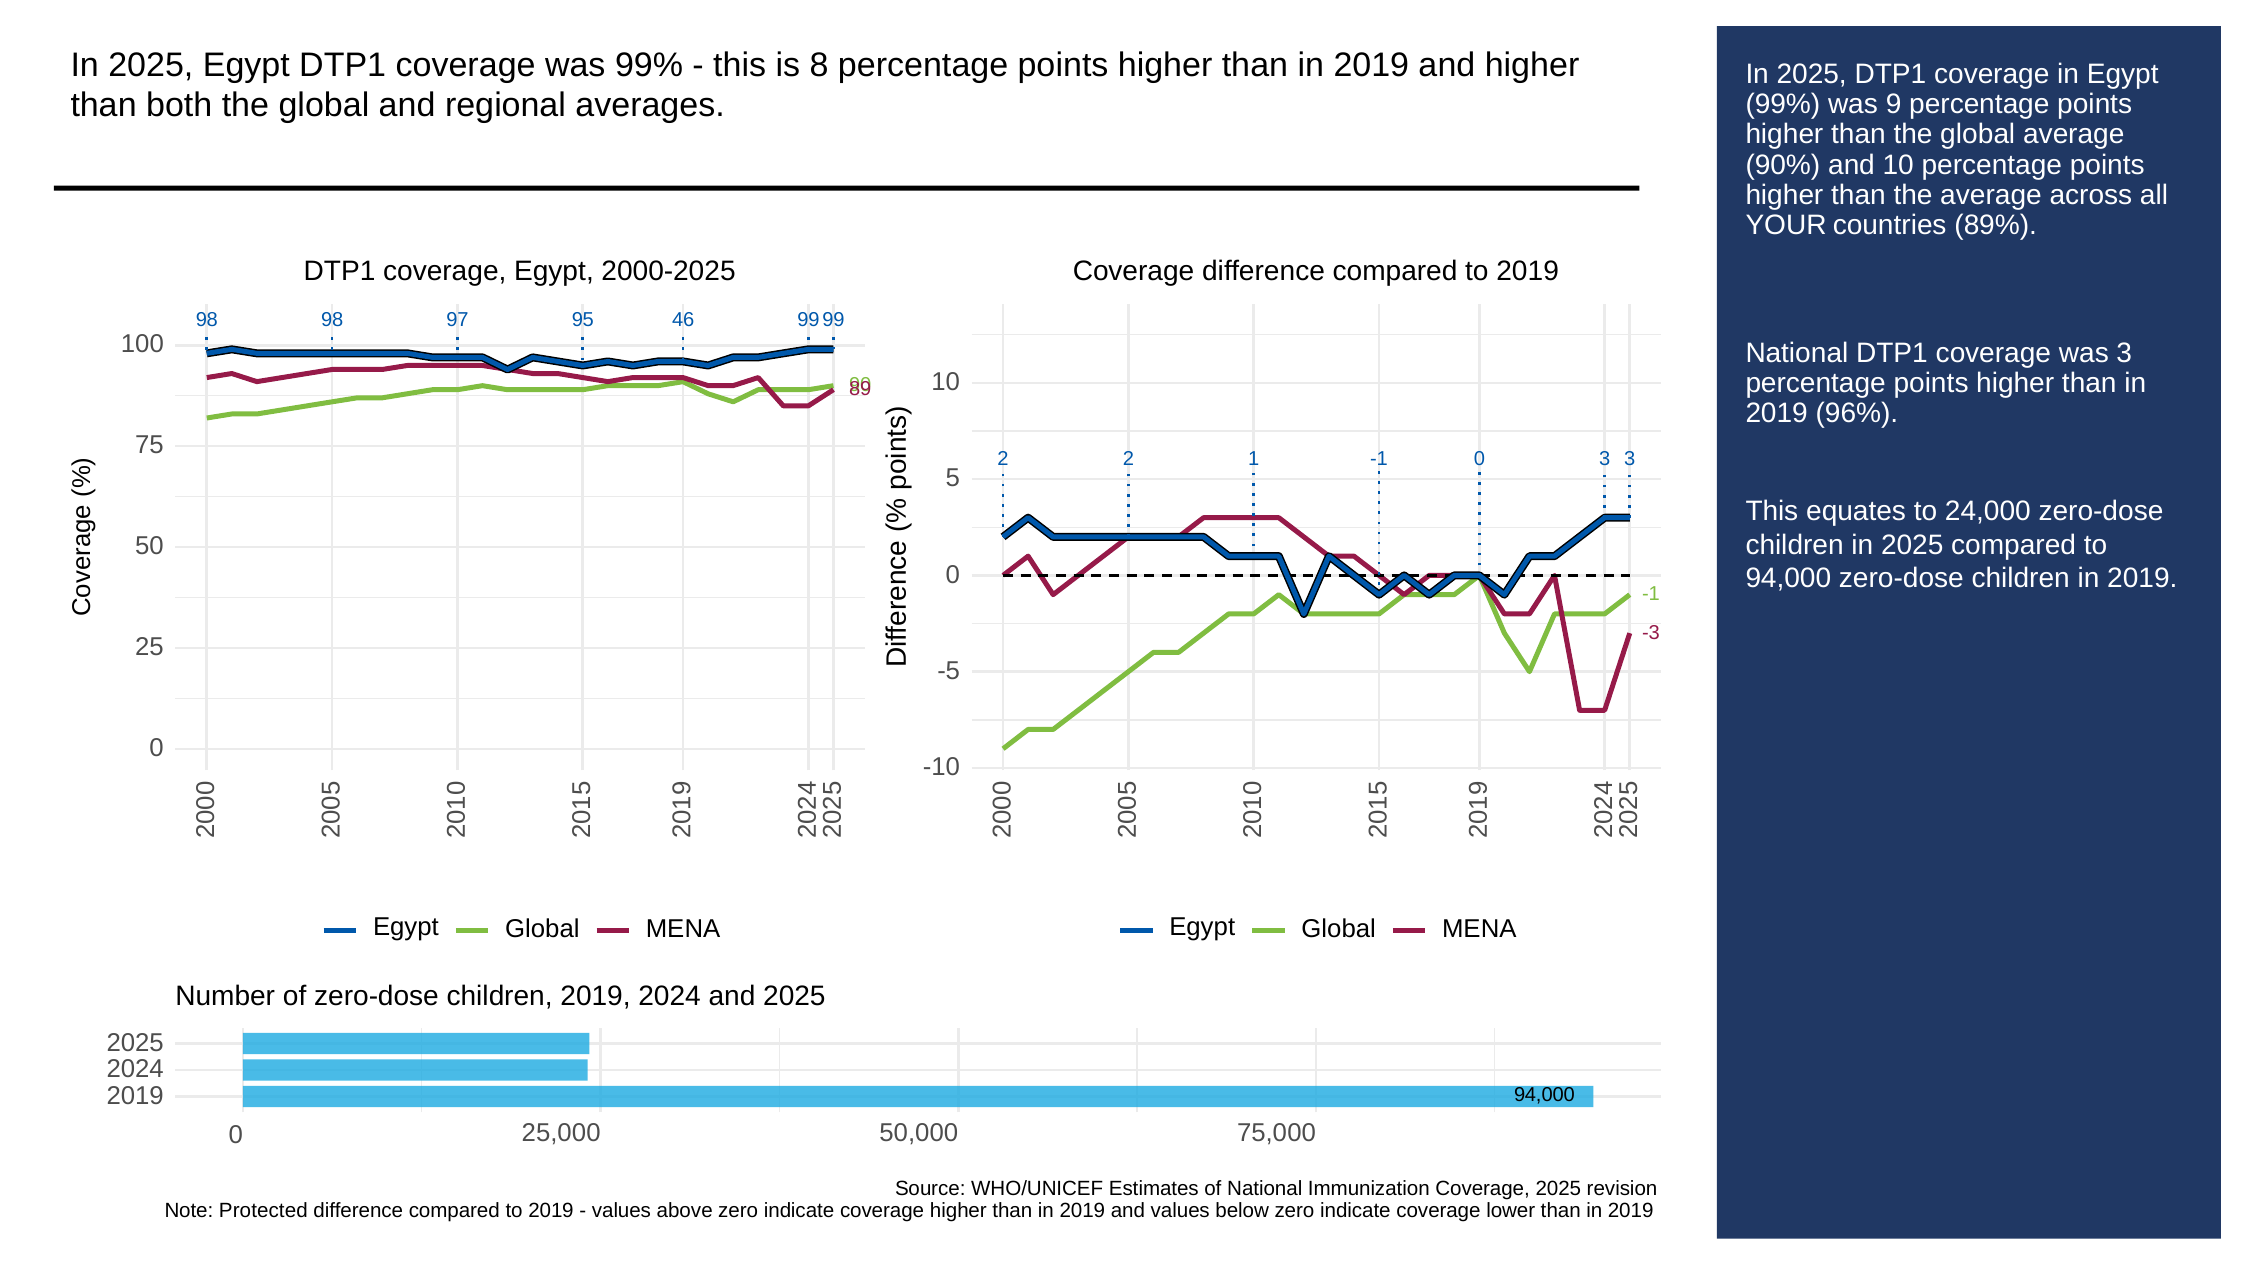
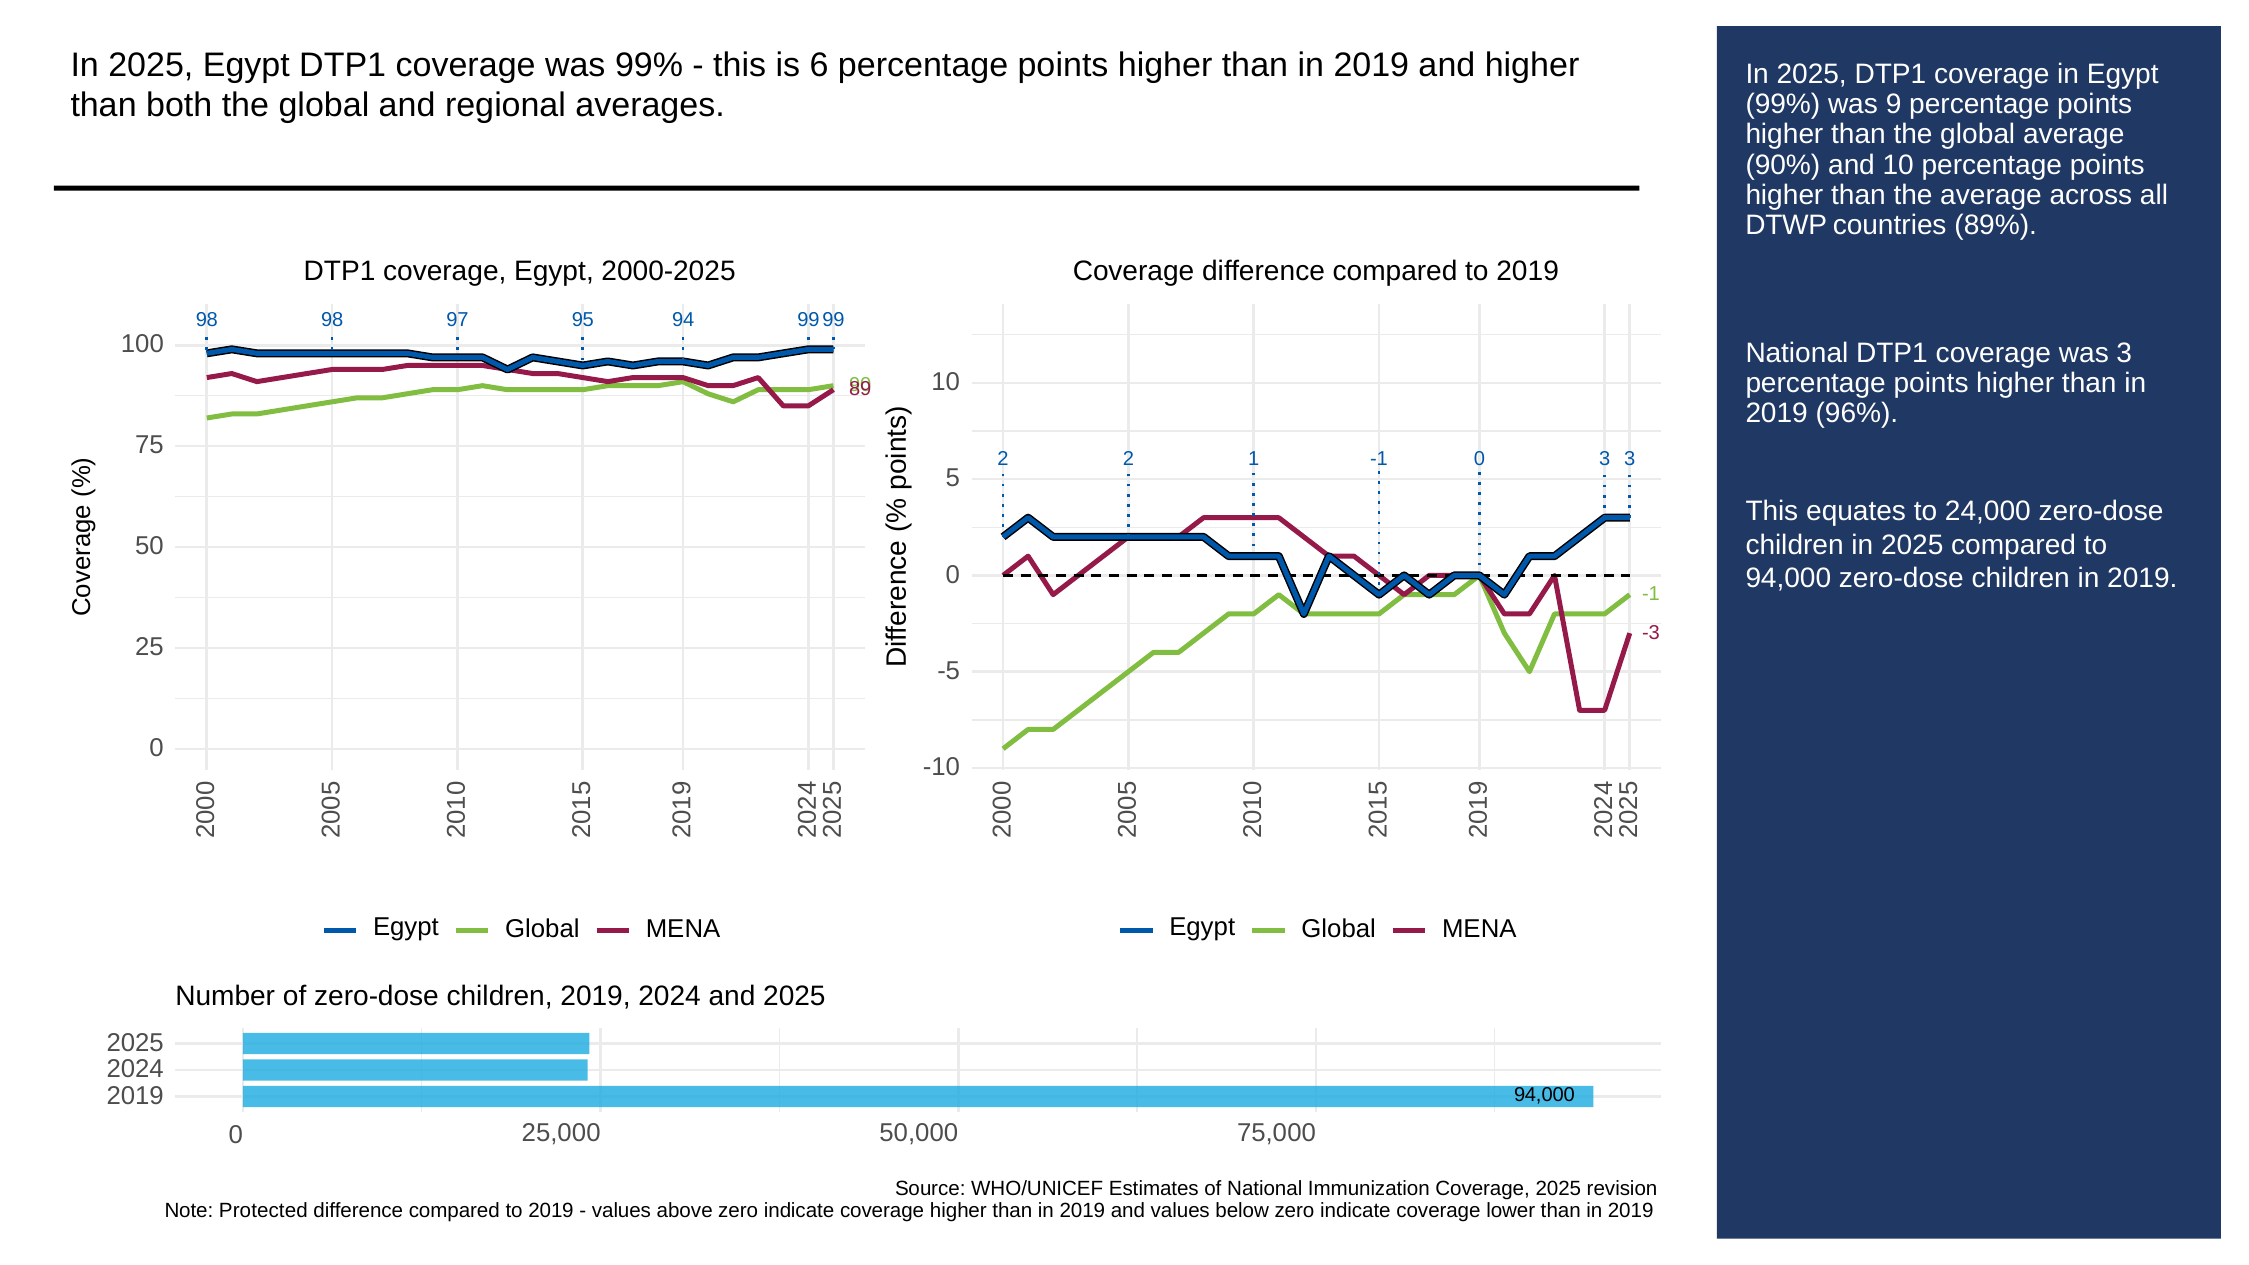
8: 8 -> 6
YOUR: YOUR -> DTWP
46: 46 -> 94
